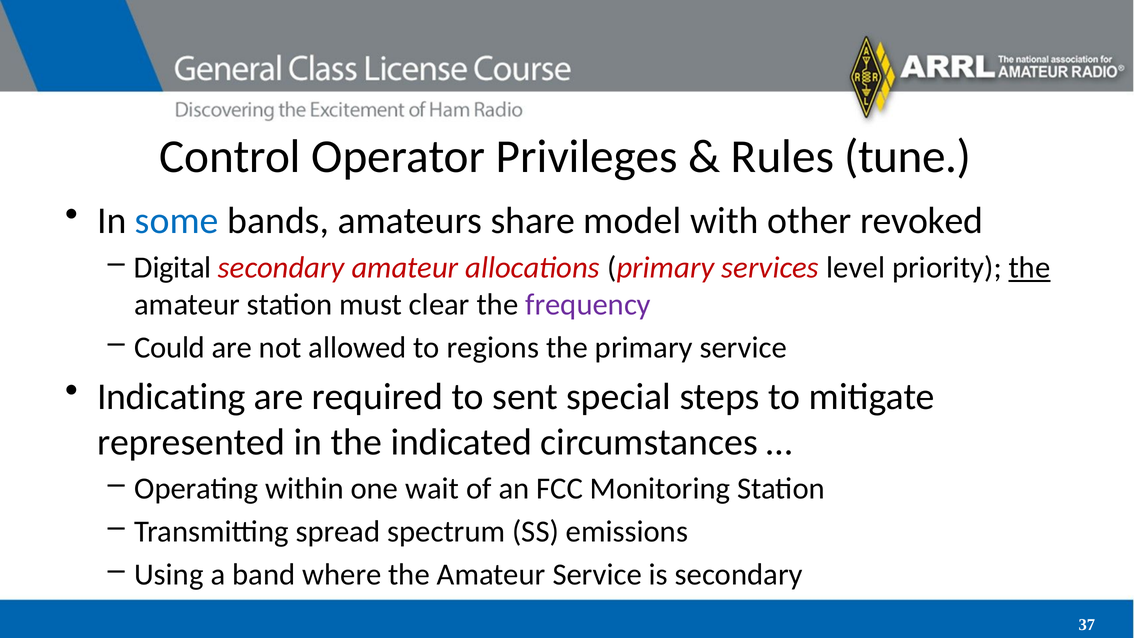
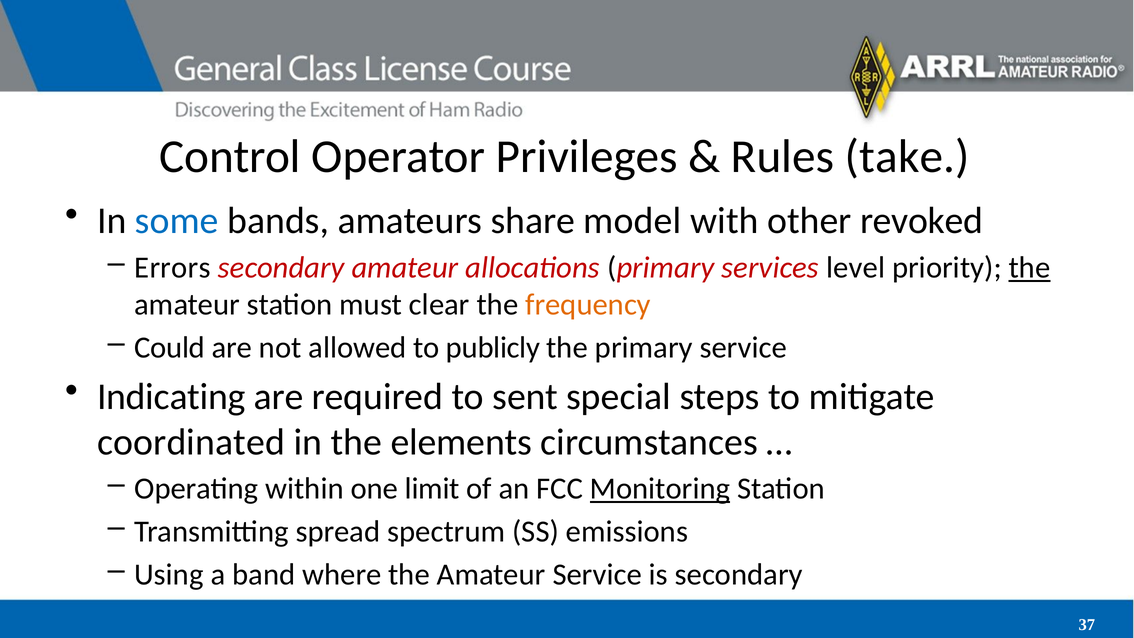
tune: tune -> take
Digital: Digital -> Errors
frequency colour: purple -> orange
regions: regions -> publicly
represented: represented -> coordinated
indicated: indicated -> elements
wait: wait -> limit
Monitoring underline: none -> present
